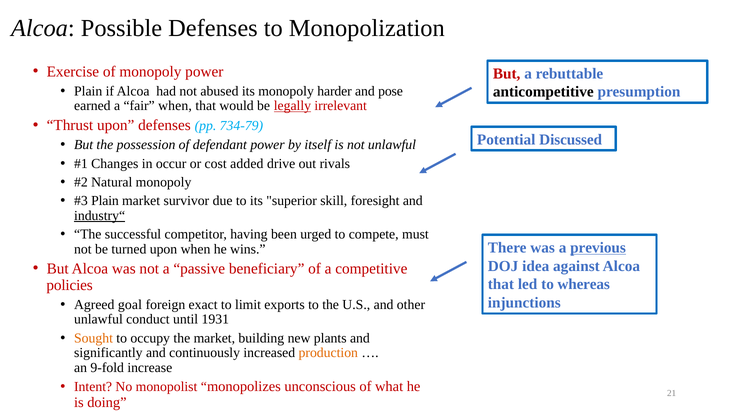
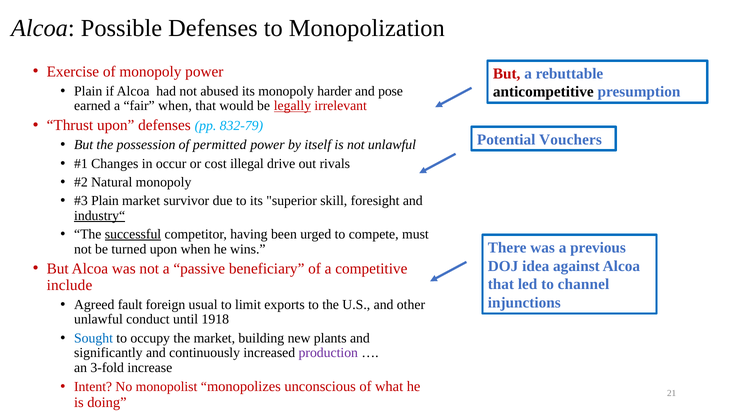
734-79: 734-79 -> 832-79
Discussed: Discussed -> Vouchers
defendant: defendant -> permitted
added: added -> illegal
successful underline: none -> present
previous underline: present -> none
whereas: whereas -> channel
policies: policies -> include
goal: goal -> fault
exact: exact -> usual
1931: 1931 -> 1918
Sought colour: orange -> blue
production colour: orange -> purple
9-fold: 9-fold -> 3-fold
